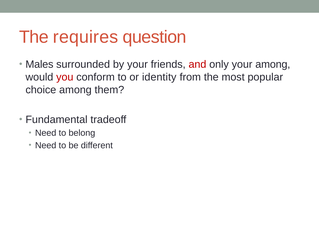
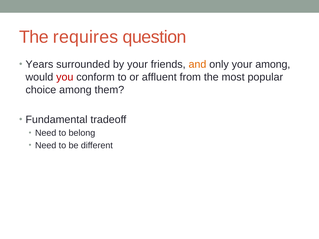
Males: Males -> Years
and colour: red -> orange
identity: identity -> affluent
